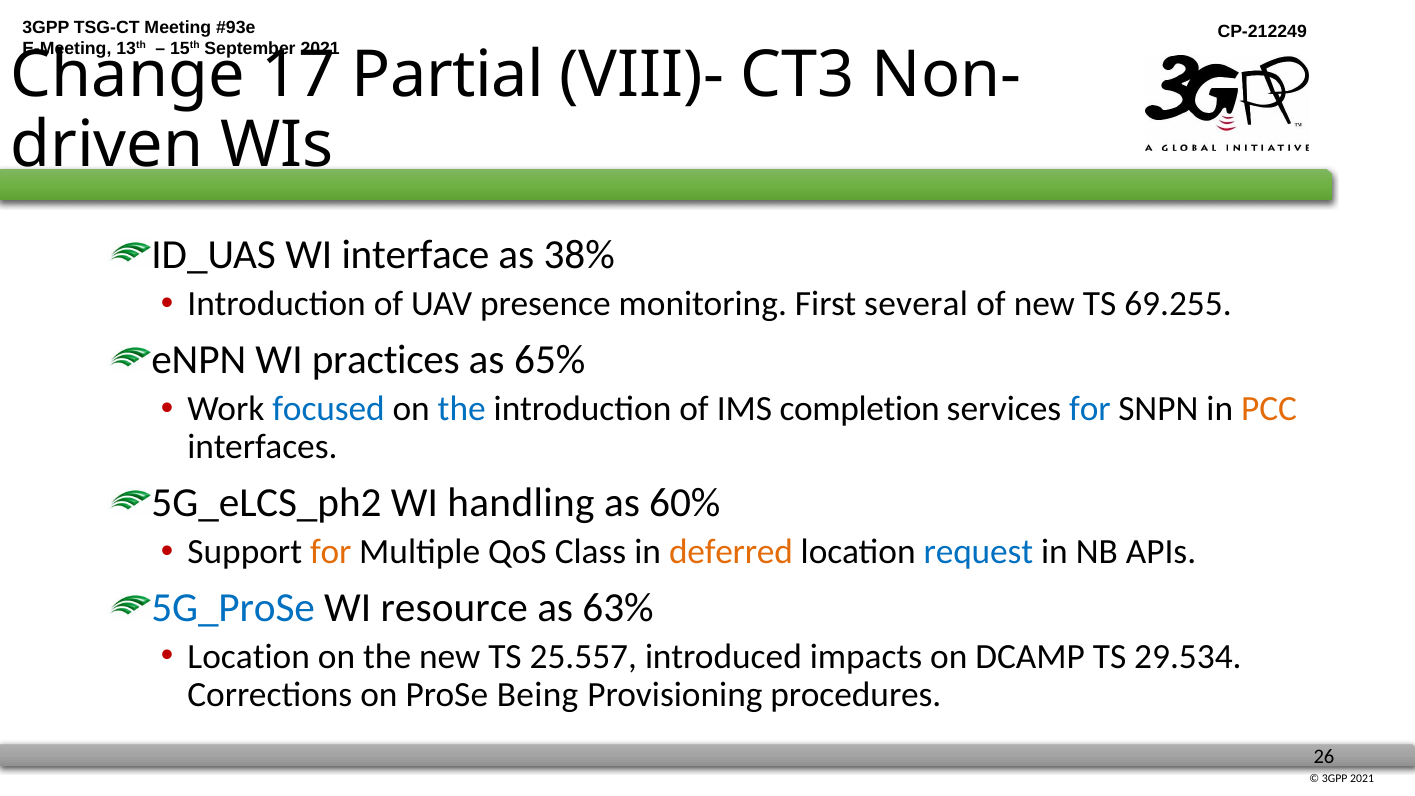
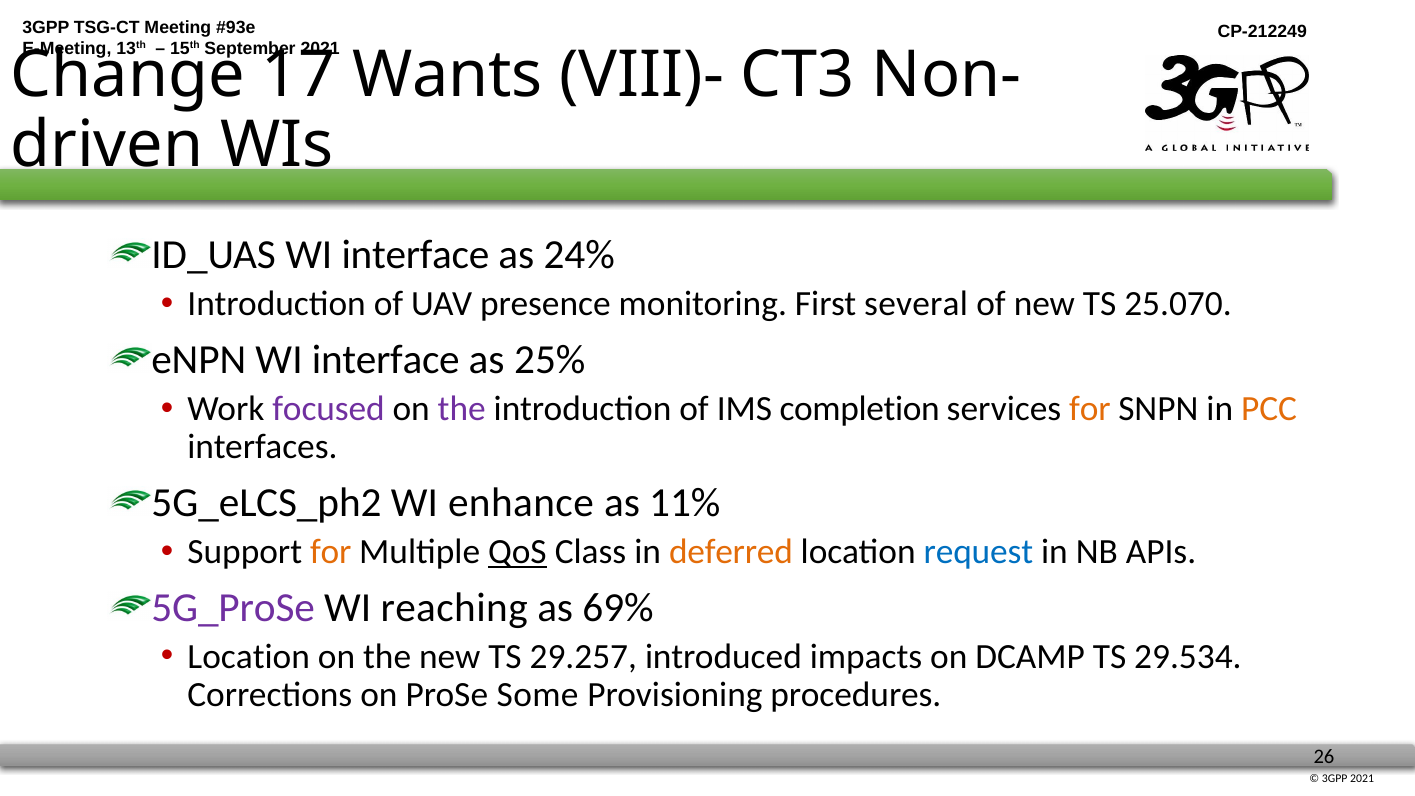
Partial: Partial -> Wants
38%: 38% -> 24%
69.255: 69.255 -> 25.070
eNPN WI practices: practices -> interface
65%: 65% -> 25%
focused colour: blue -> purple
the at (462, 409) colour: blue -> purple
for at (1090, 409) colour: blue -> orange
handling: handling -> enhance
60%: 60% -> 11%
QoS underline: none -> present
5G_ProSe colour: blue -> purple
resource: resource -> reaching
63%: 63% -> 69%
25.557: 25.557 -> 29.257
Being: Being -> Some
